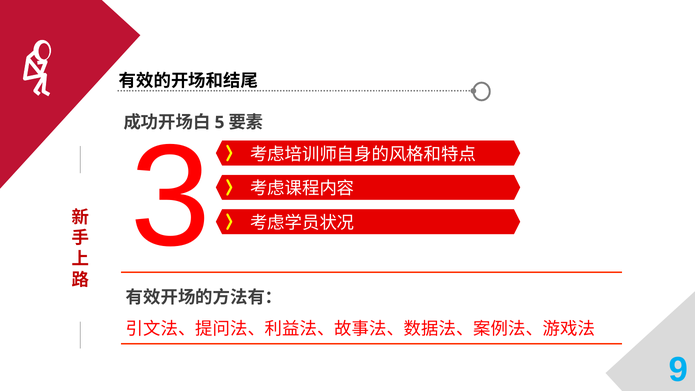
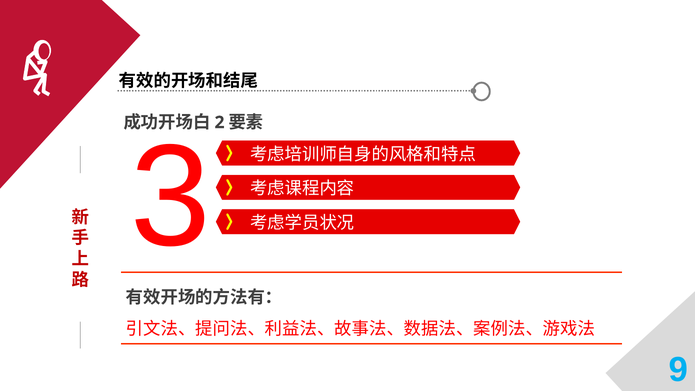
5: 5 -> 2
